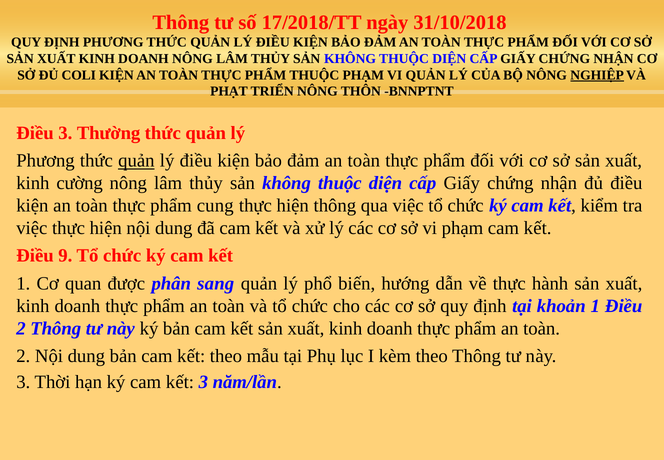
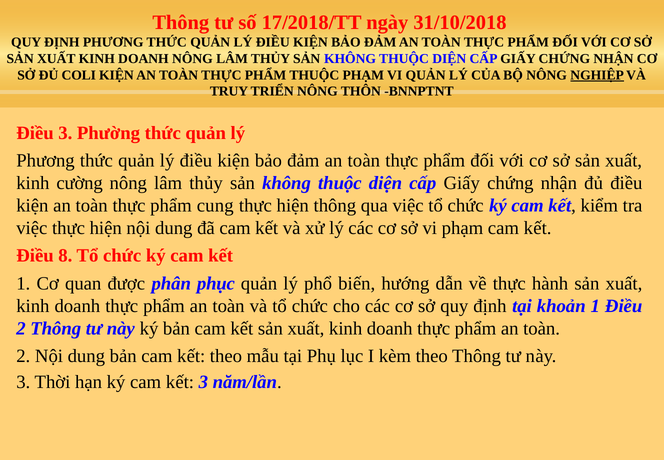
PHẠT: PHẠT -> TRUY
Thường: Thường -> Phường
quản at (136, 161) underline: present -> none
9: 9 -> 8
sang: sang -> phục
